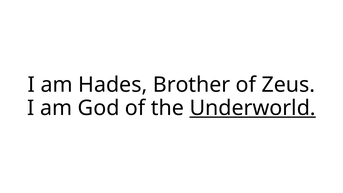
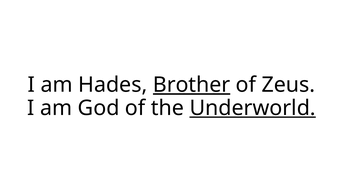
Brother underline: none -> present
